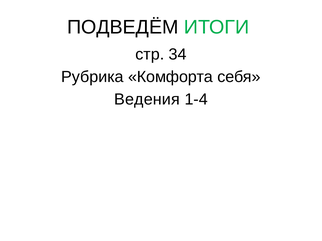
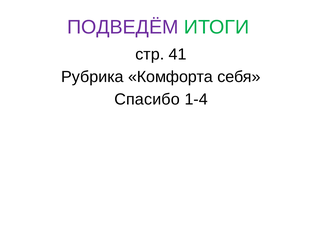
ПОДВЕДЁМ colour: black -> purple
34: 34 -> 41
Ведения: Ведения -> Спасибо
